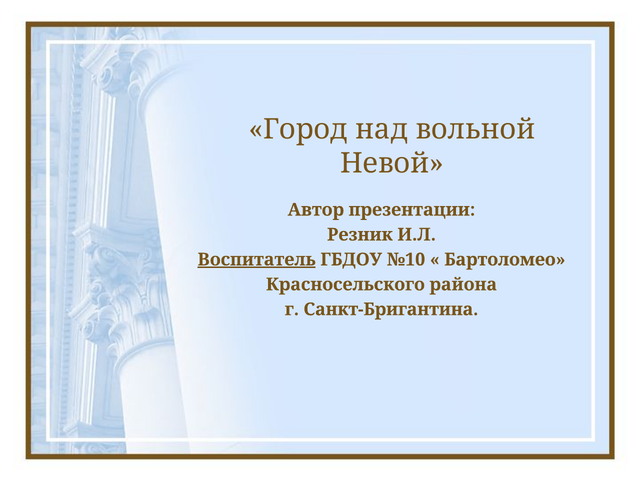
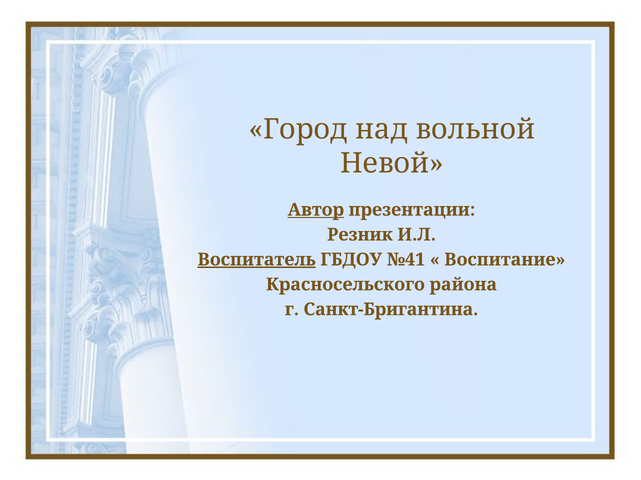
Автор underline: none -> present
№10: №10 -> №41
Бартоломео: Бартоломео -> Воспитание
